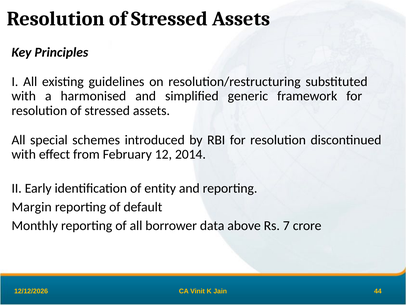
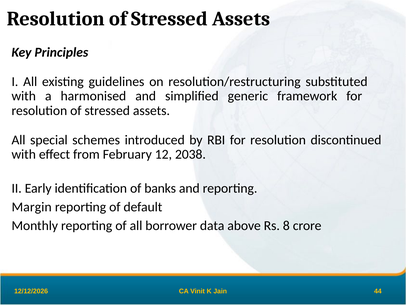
2014: 2014 -> 2038
entity: entity -> banks
7: 7 -> 8
